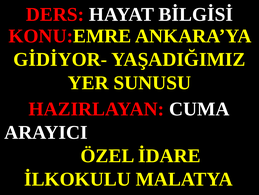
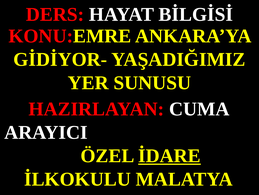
İDARE underline: none -> present
